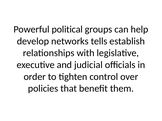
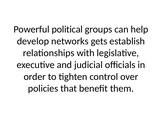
tells: tells -> gets
